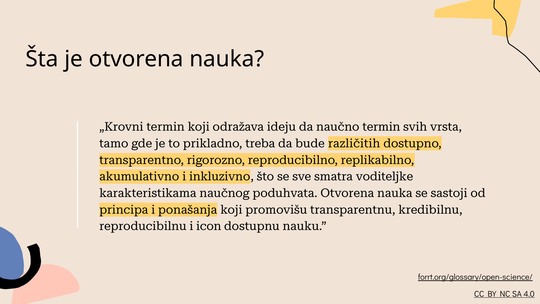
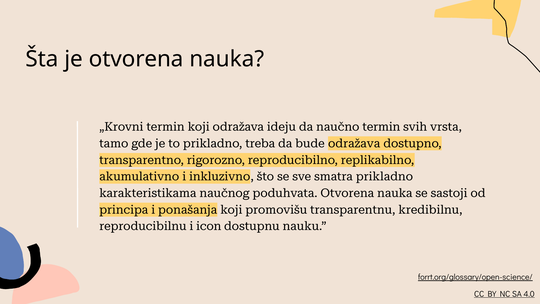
bude različitih: različitih -> odražava
smatra voditeljke: voditeljke -> prikladno
